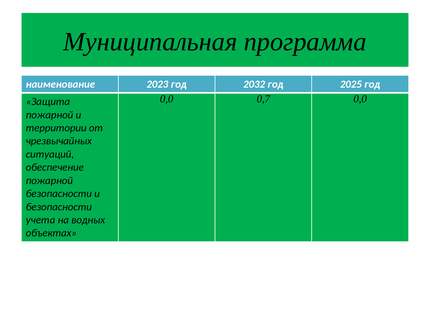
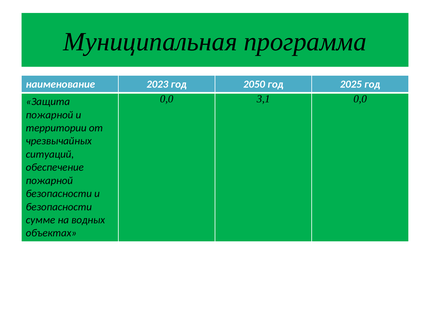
2032: 2032 -> 2050
0,7: 0,7 -> 3,1
учета: учета -> сумме
